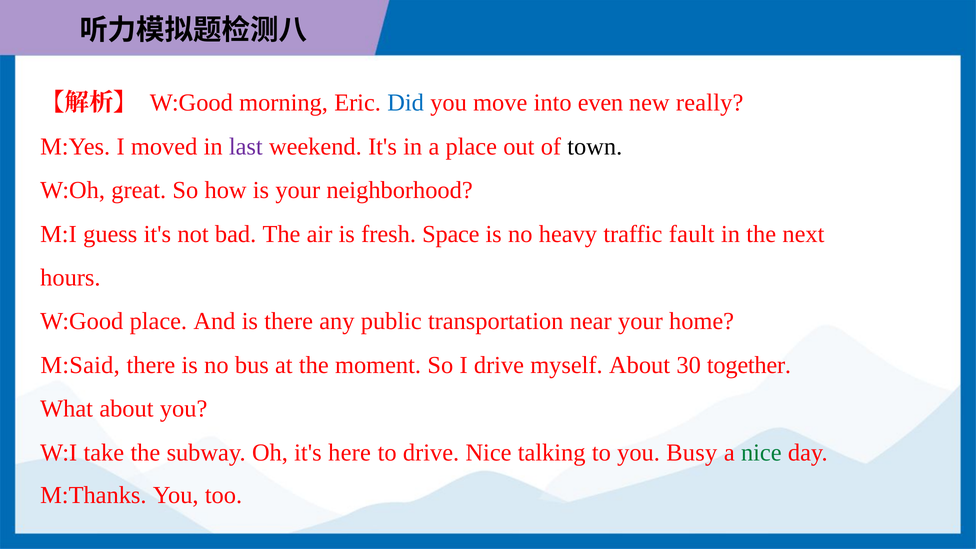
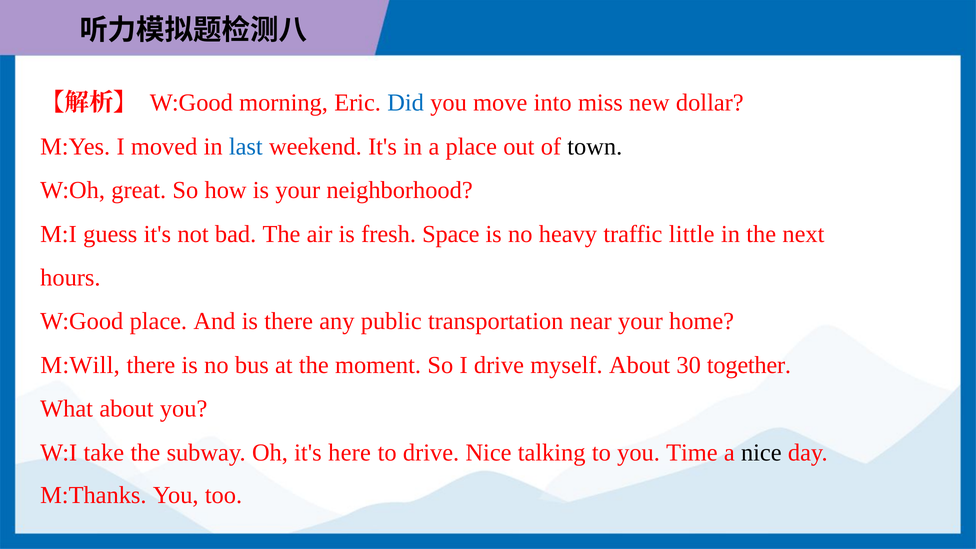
even: even -> miss
really: really -> dollar
last colour: purple -> blue
fault: fault -> little
M:Said: M:Said -> M:Will
Busy: Busy -> Time
nice at (761, 453) colour: green -> black
